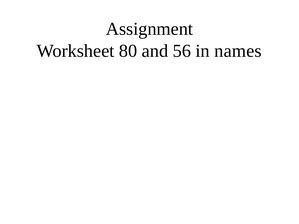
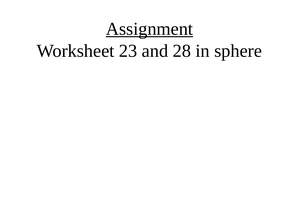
Assignment underline: none -> present
80: 80 -> 23
56: 56 -> 28
names: names -> sphere
